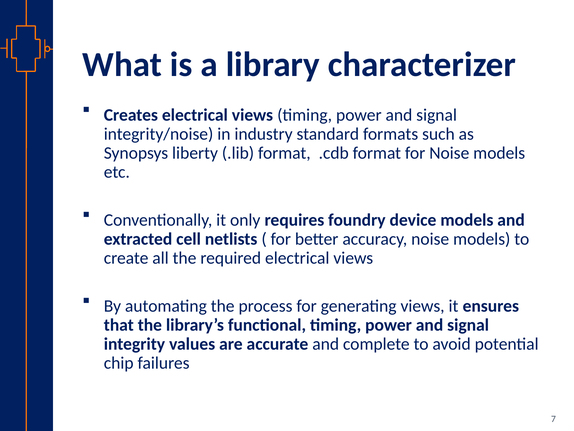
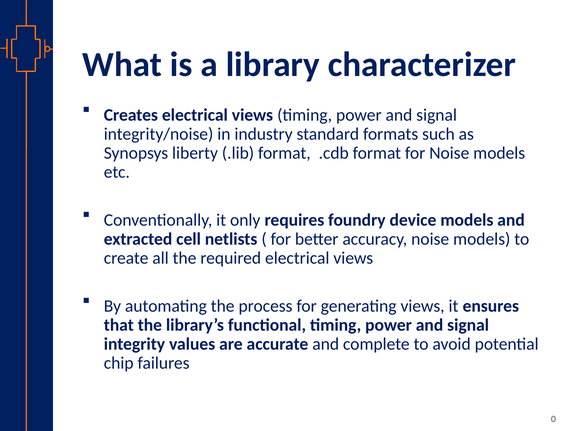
7: 7 -> 0
